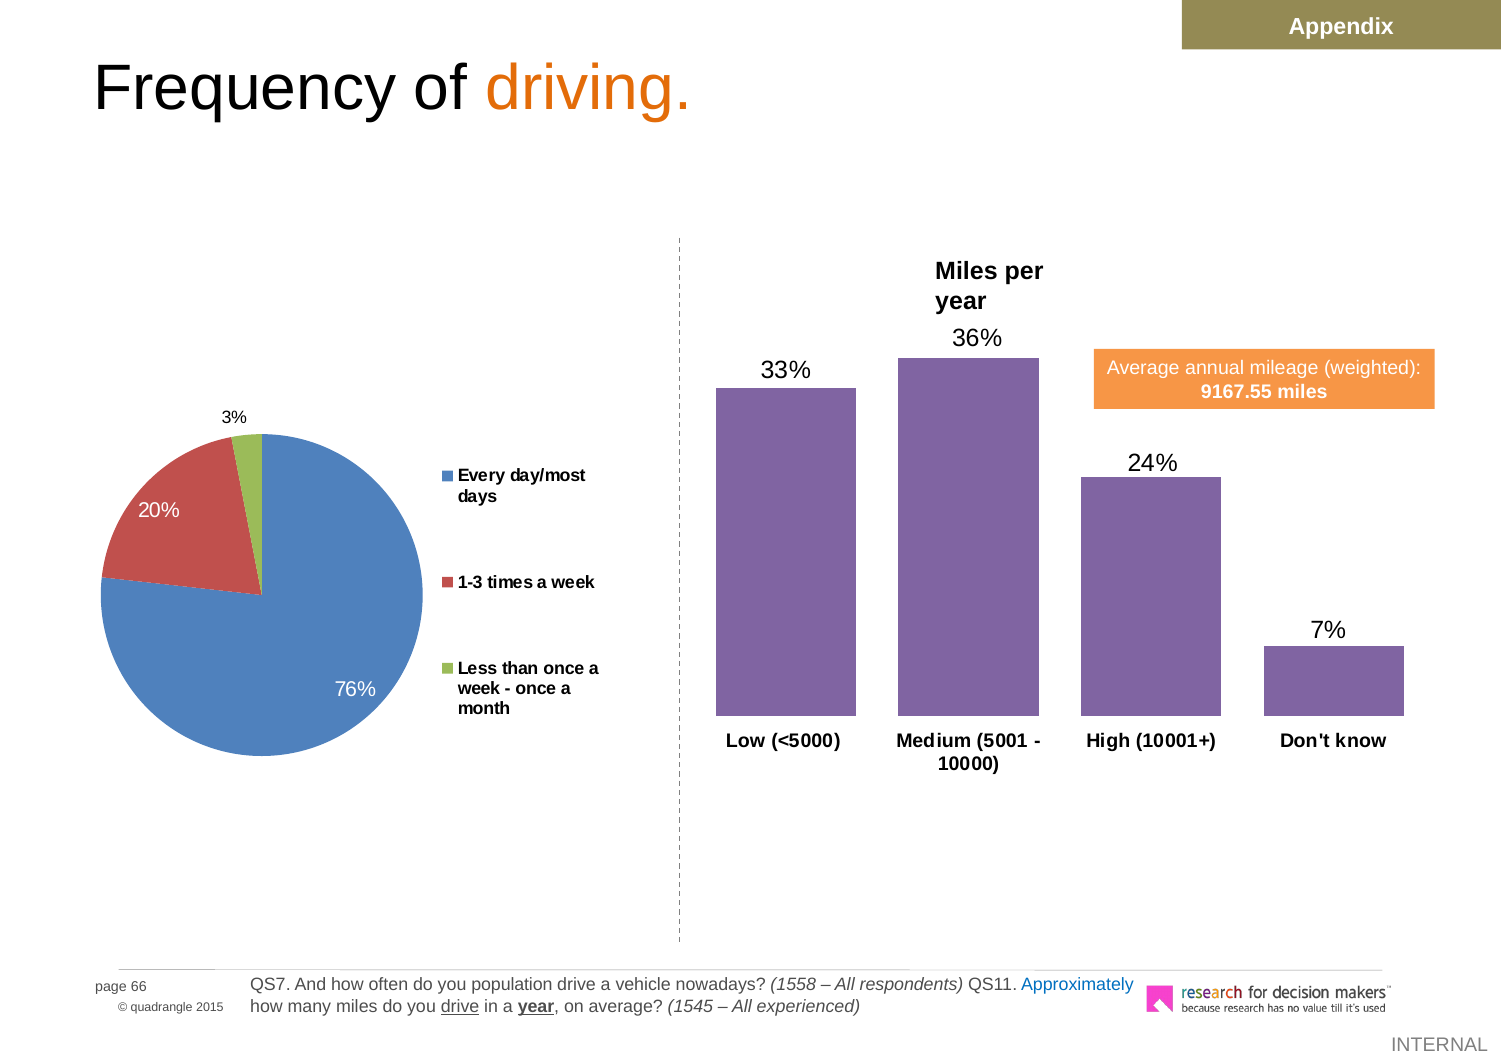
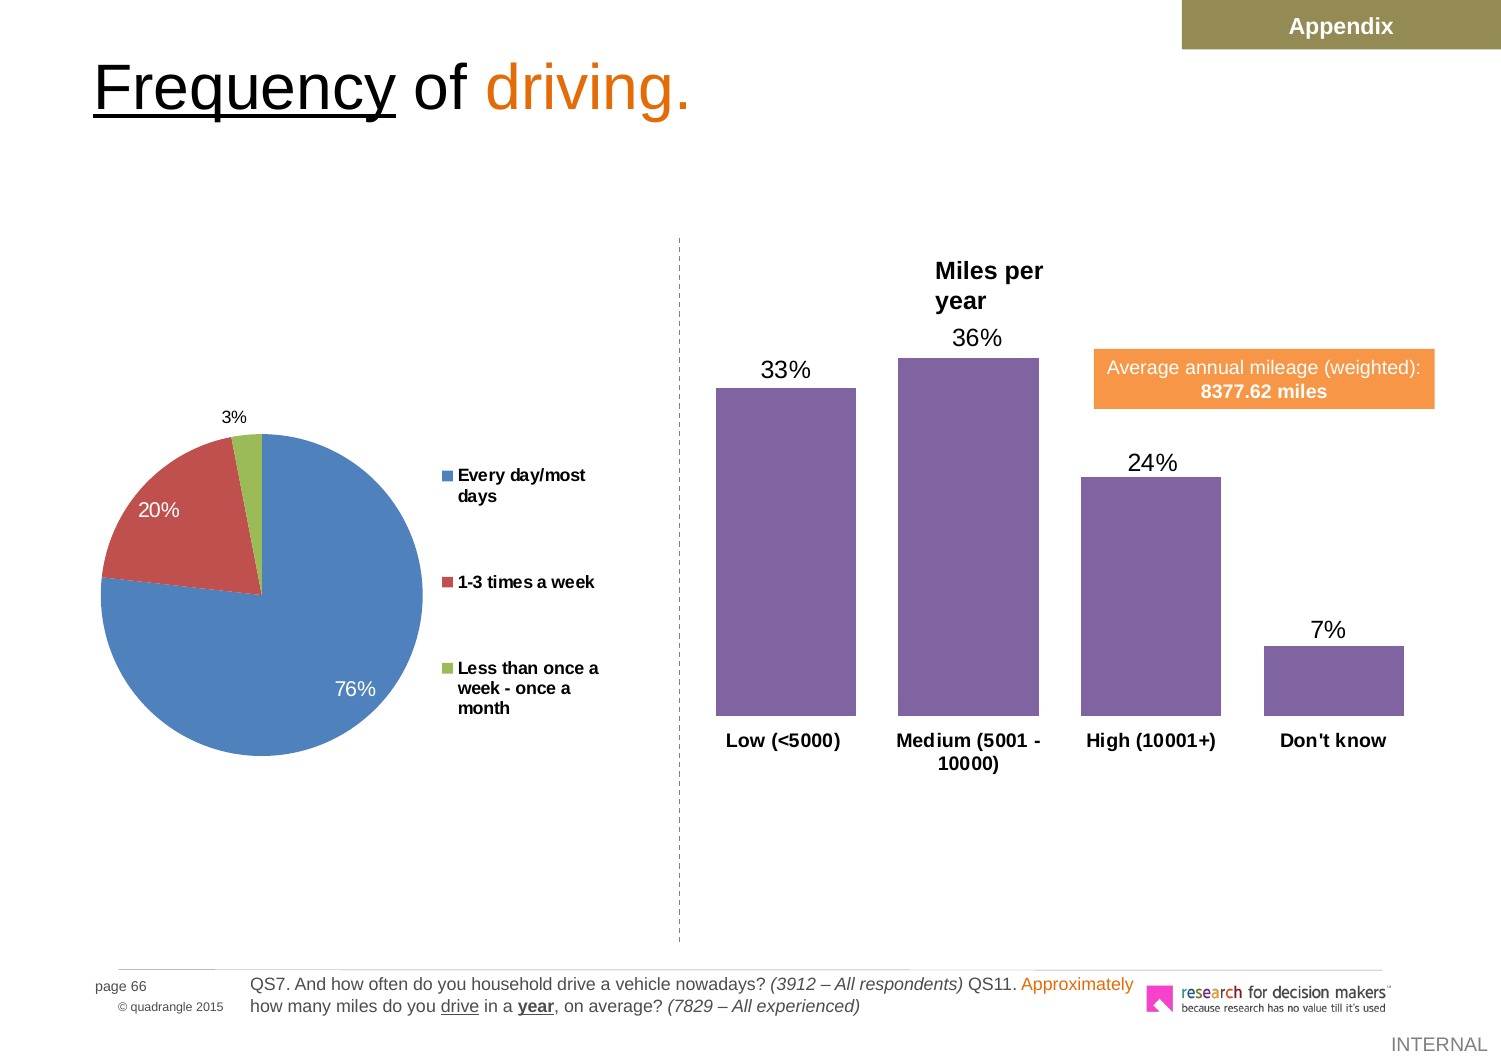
Frequency underline: none -> present
9167.55: 9167.55 -> 8377.62
population: population -> household
1558: 1558 -> 3912
Approximately colour: blue -> orange
1545: 1545 -> 7829
